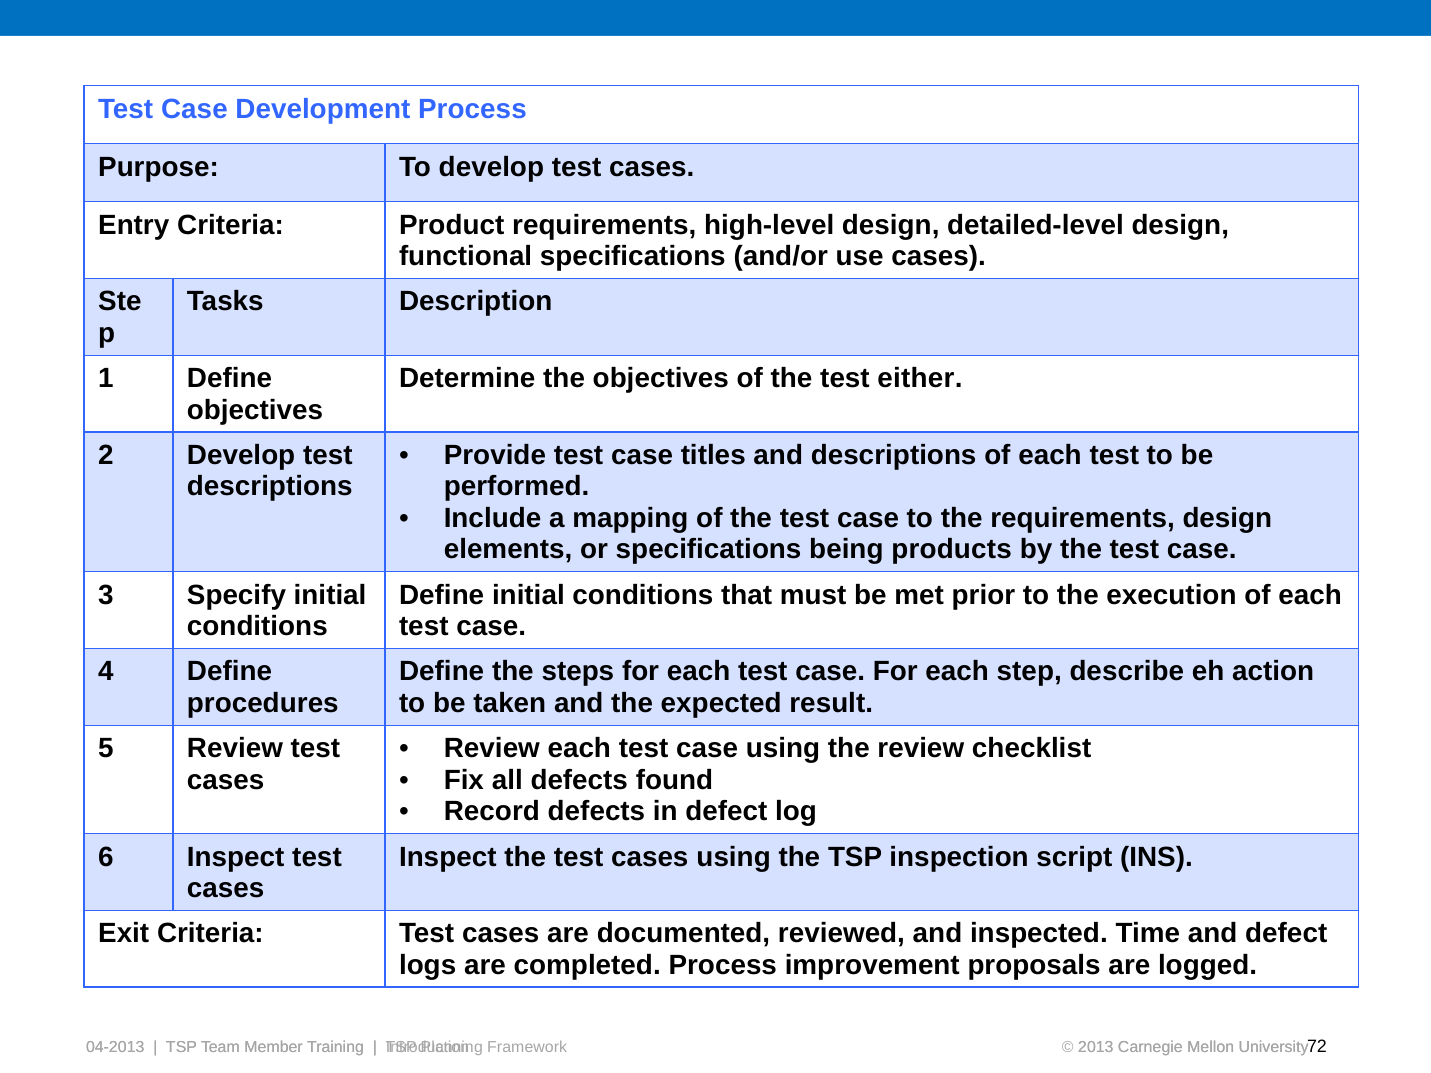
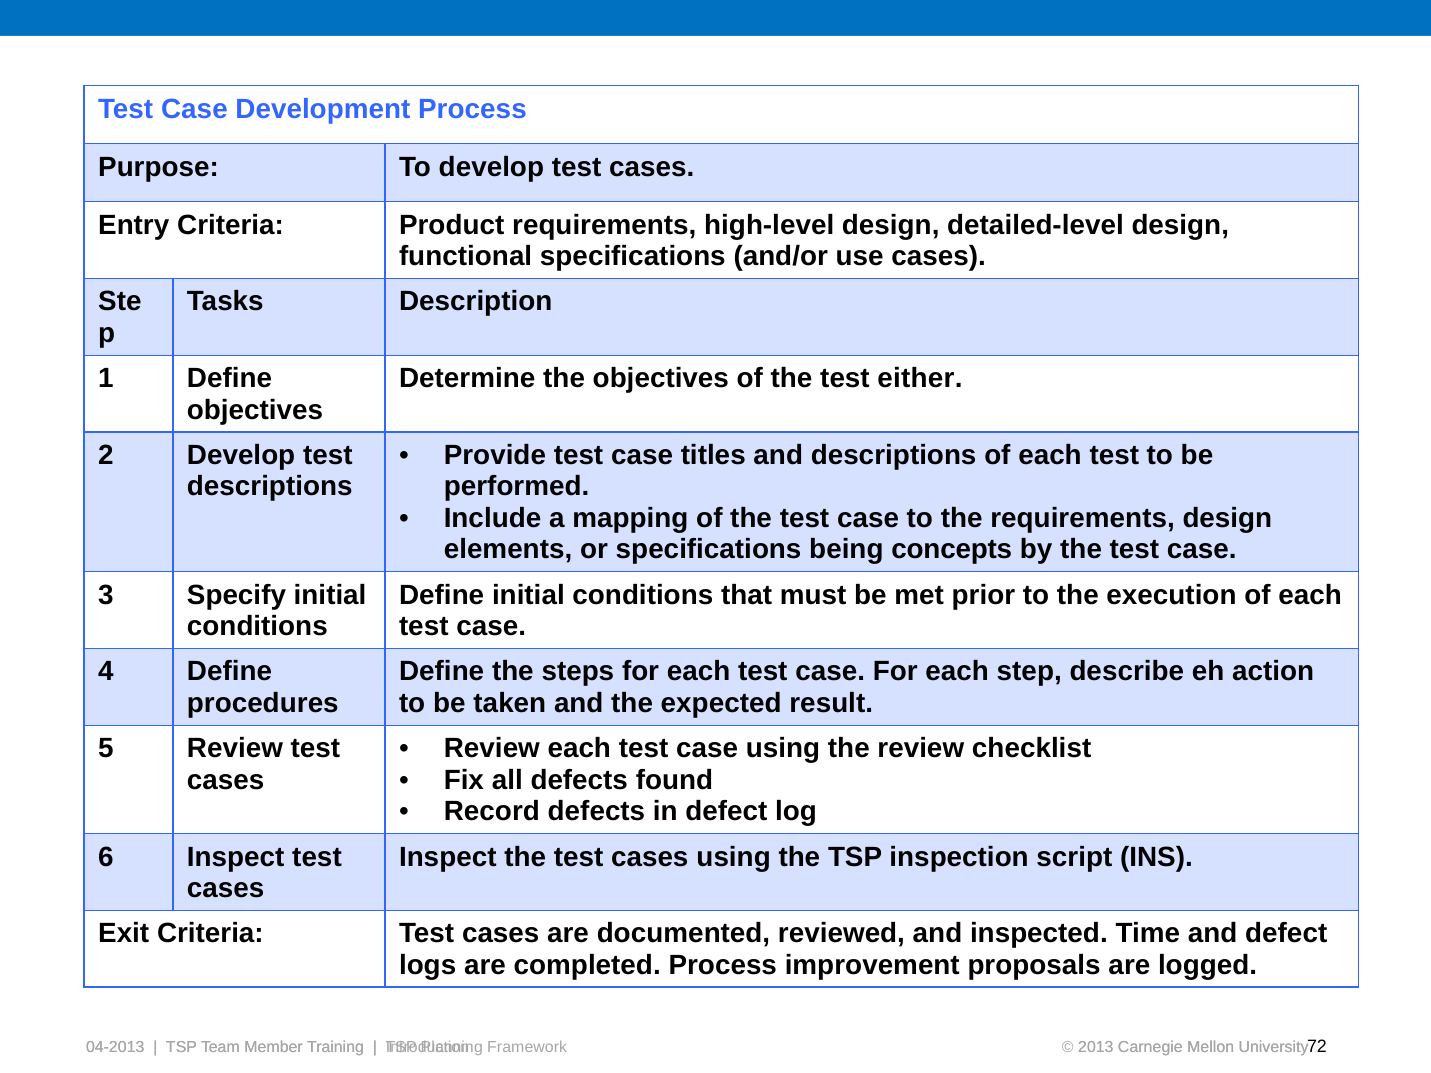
products: products -> concepts
